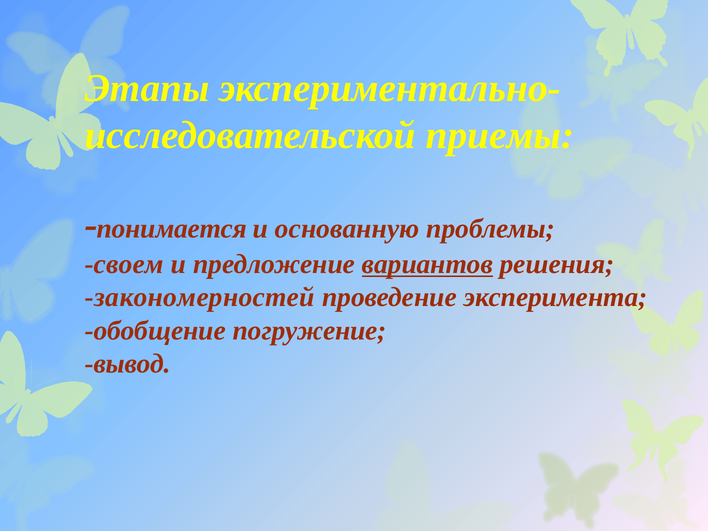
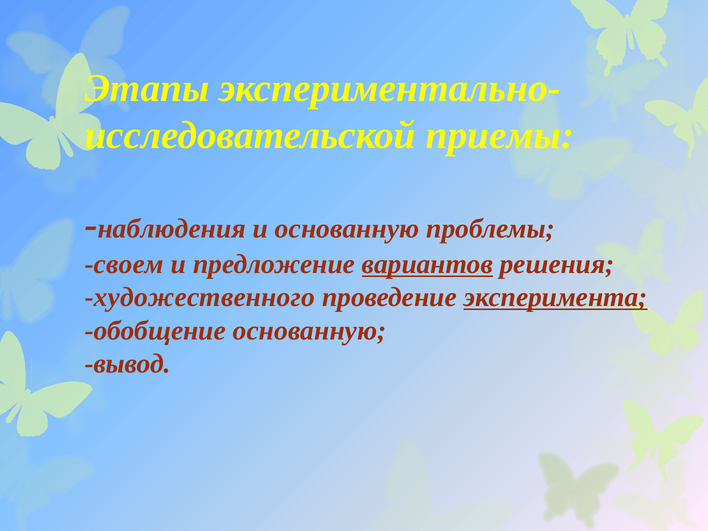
понимается: понимается -> наблюдения
закономерностей: закономерностей -> художественного
эксперимента underline: none -> present
обобщение погружение: погружение -> основанную
